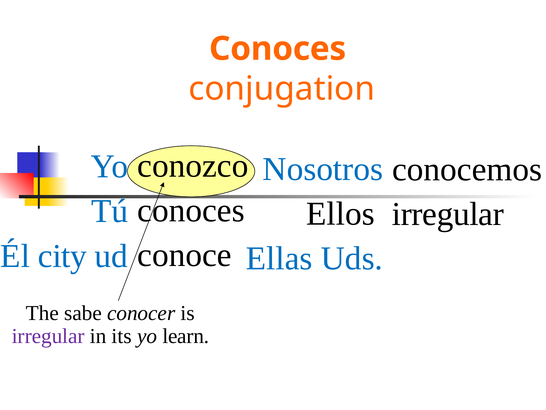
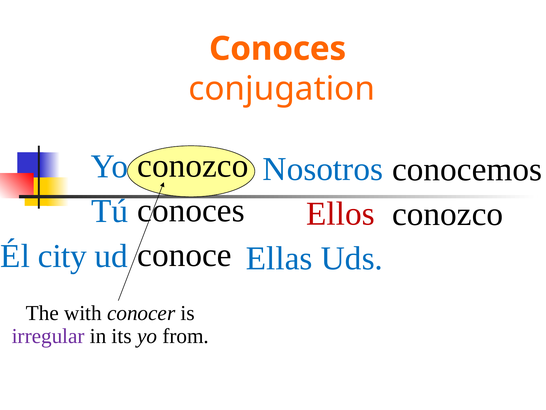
Ellos colour: black -> red
irregular at (448, 214): irregular -> conozco
sabe: sabe -> with
learn: learn -> from
